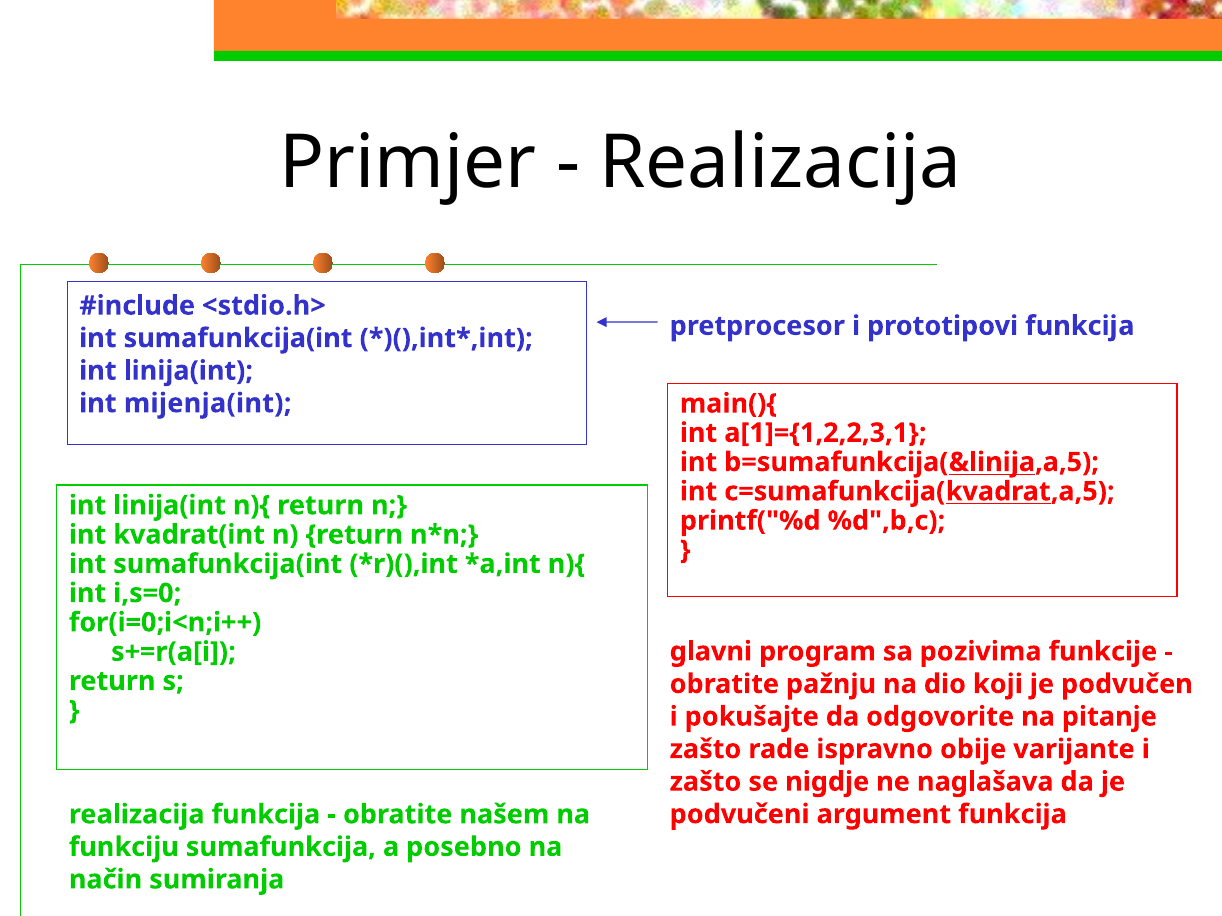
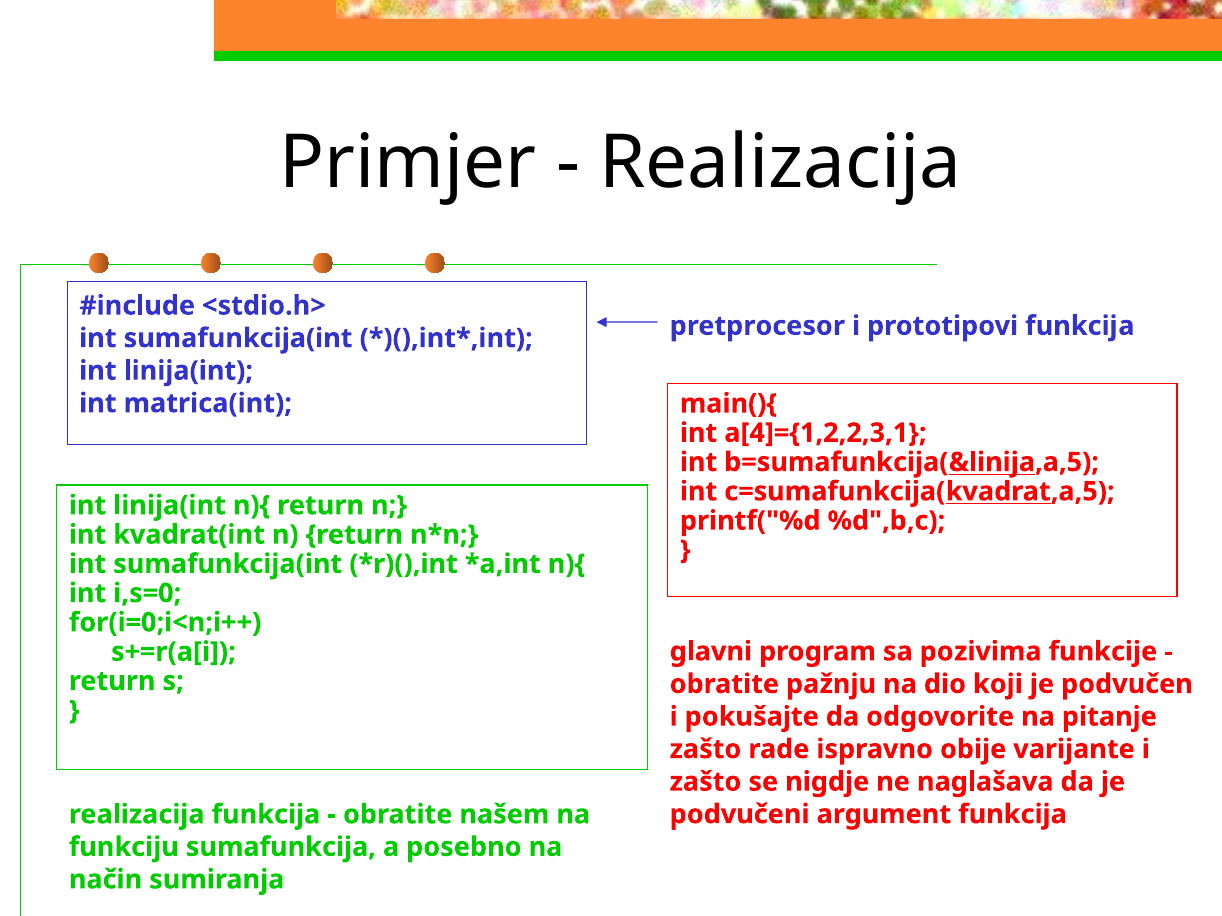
mijenja(int: mijenja(int -> matrica(int
a[1]={1,2,2,3,1: a[1]={1,2,2,3,1 -> a[4]={1,2,2,3,1
